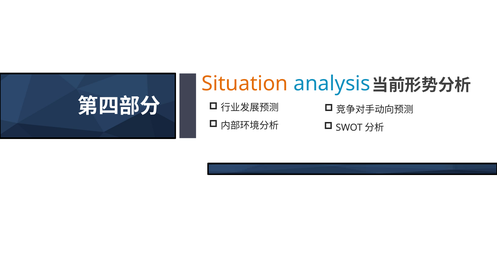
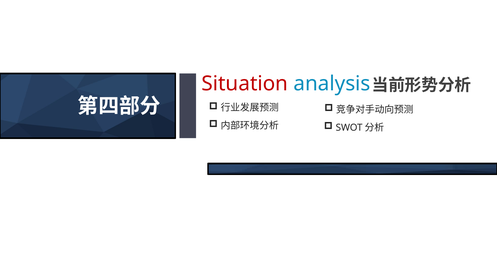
Situation colour: orange -> red
